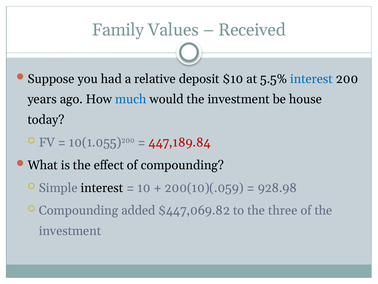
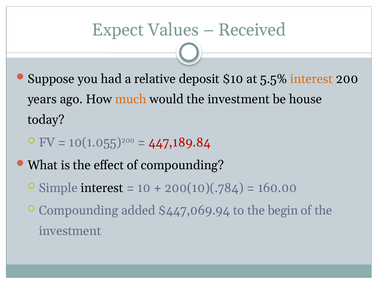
Family: Family -> Expect
interest at (311, 79) colour: blue -> orange
much colour: blue -> orange
200(10)(.059: 200(10)(.059 -> 200(10)(.784
928.98: 928.98 -> 160.00
$447,069.82: $447,069.82 -> $447,069.94
three: three -> begin
